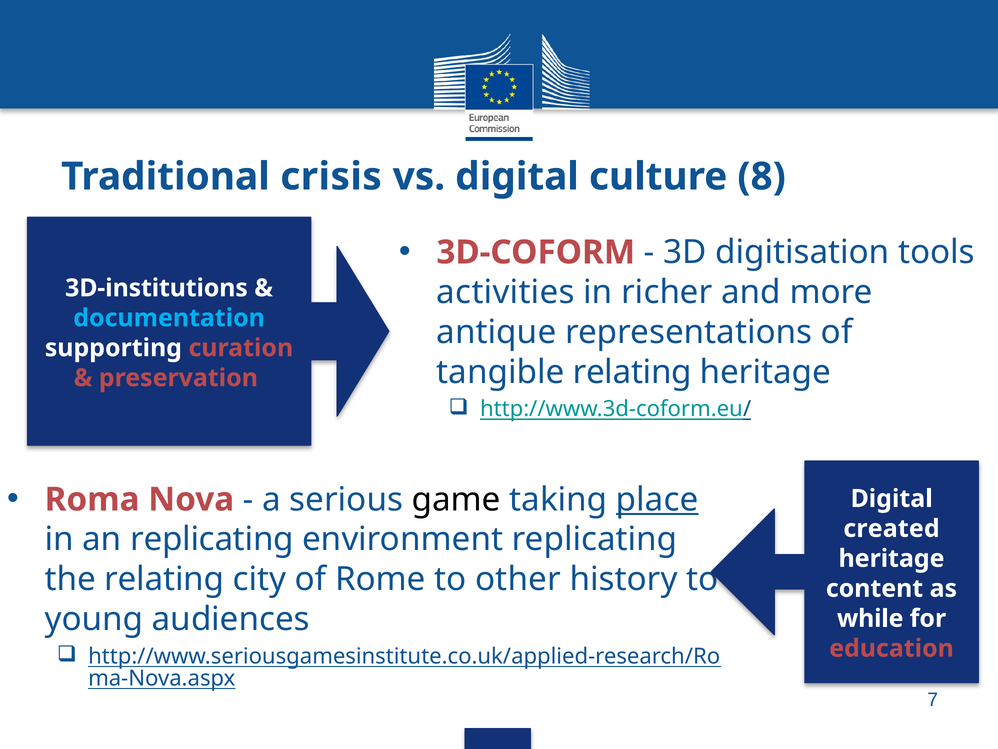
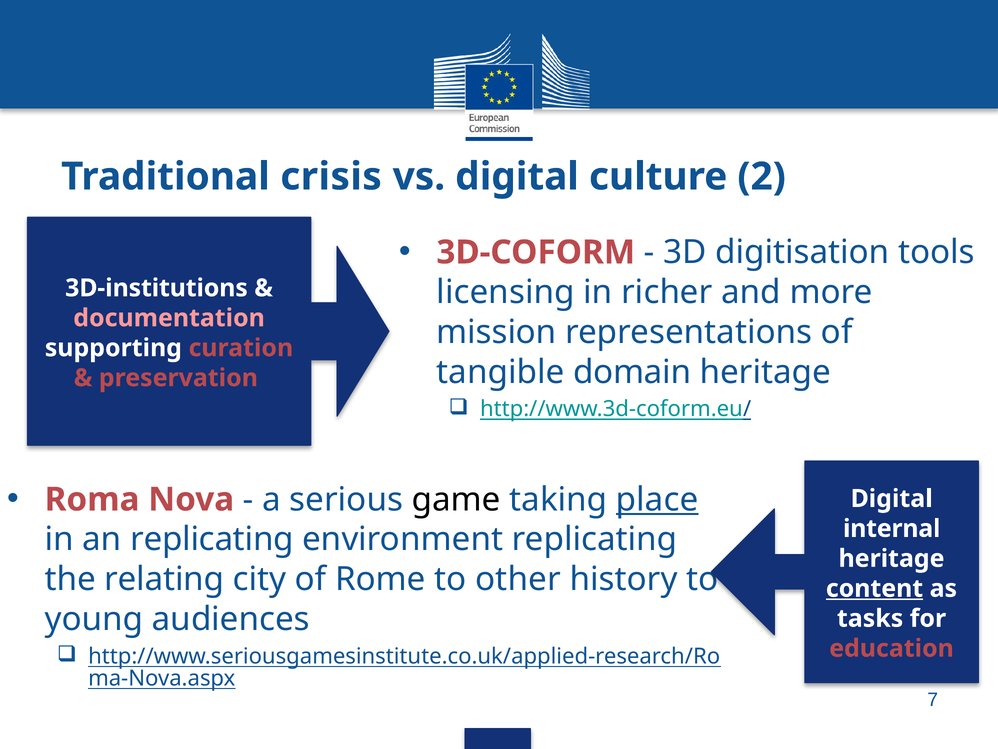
8: 8 -> 2
activities: activities -> licensing
documentation colour: light blue -> pink
antique: antique -> mission
tangible relating: relating -> domain
created: created -> internal
content underline: none -> present
while: while -> tasks
